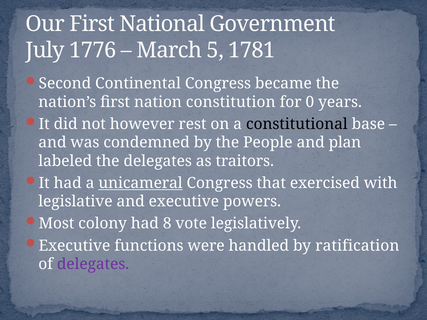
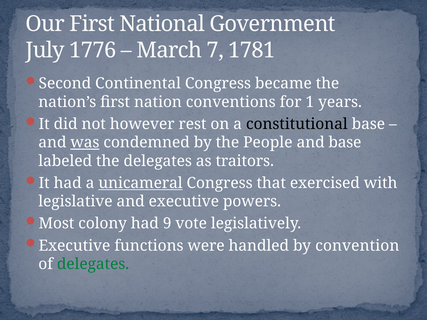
5: 5 -> 7
constitution: constitution -> conventions
0: 0 -> 1
was underline: none -> present
and plan: plan -> base
8: 8 -> 9
ratification: ratification -> convention
delegates at (93, 264) colour: purple -> green
